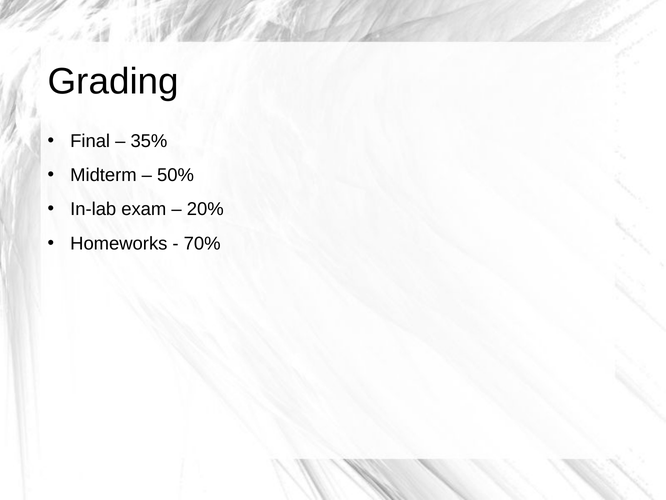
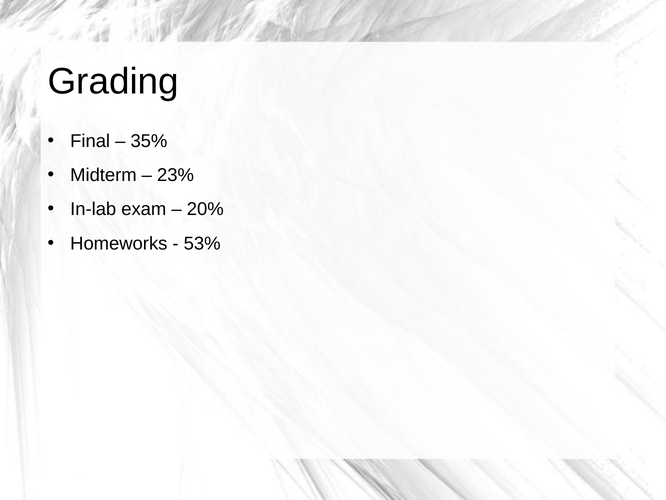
50%: 50% -> 23%
70%: 70% -> 53%
